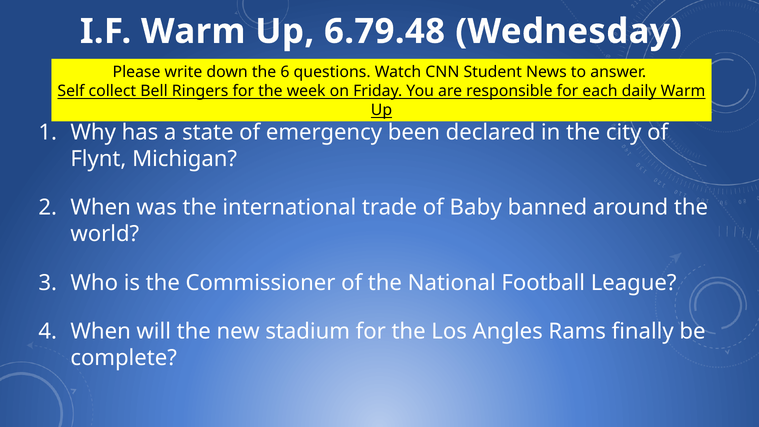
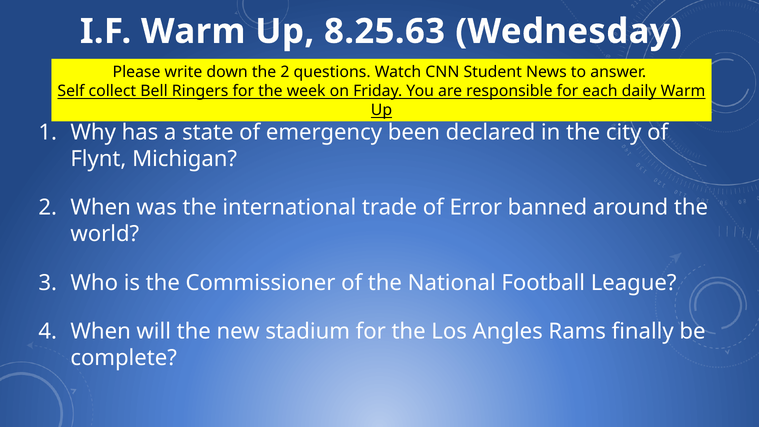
6.79.48: 6.79.48 -> 8.25.63
the 6: 6 -> 2
Baby: Baby -> Error
